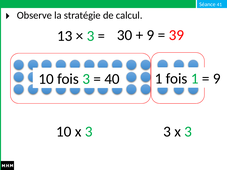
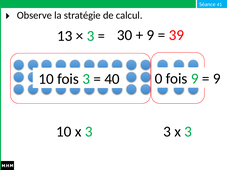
40 1: 1 -> 0
fois 1: 1 -> 9
